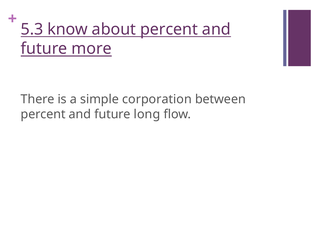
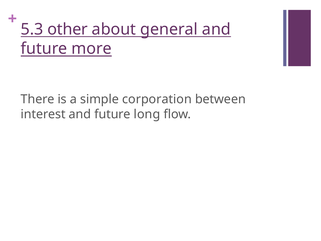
know: know -> other
about percent: percent -> general
percent at (43, 114): percent -> interest
